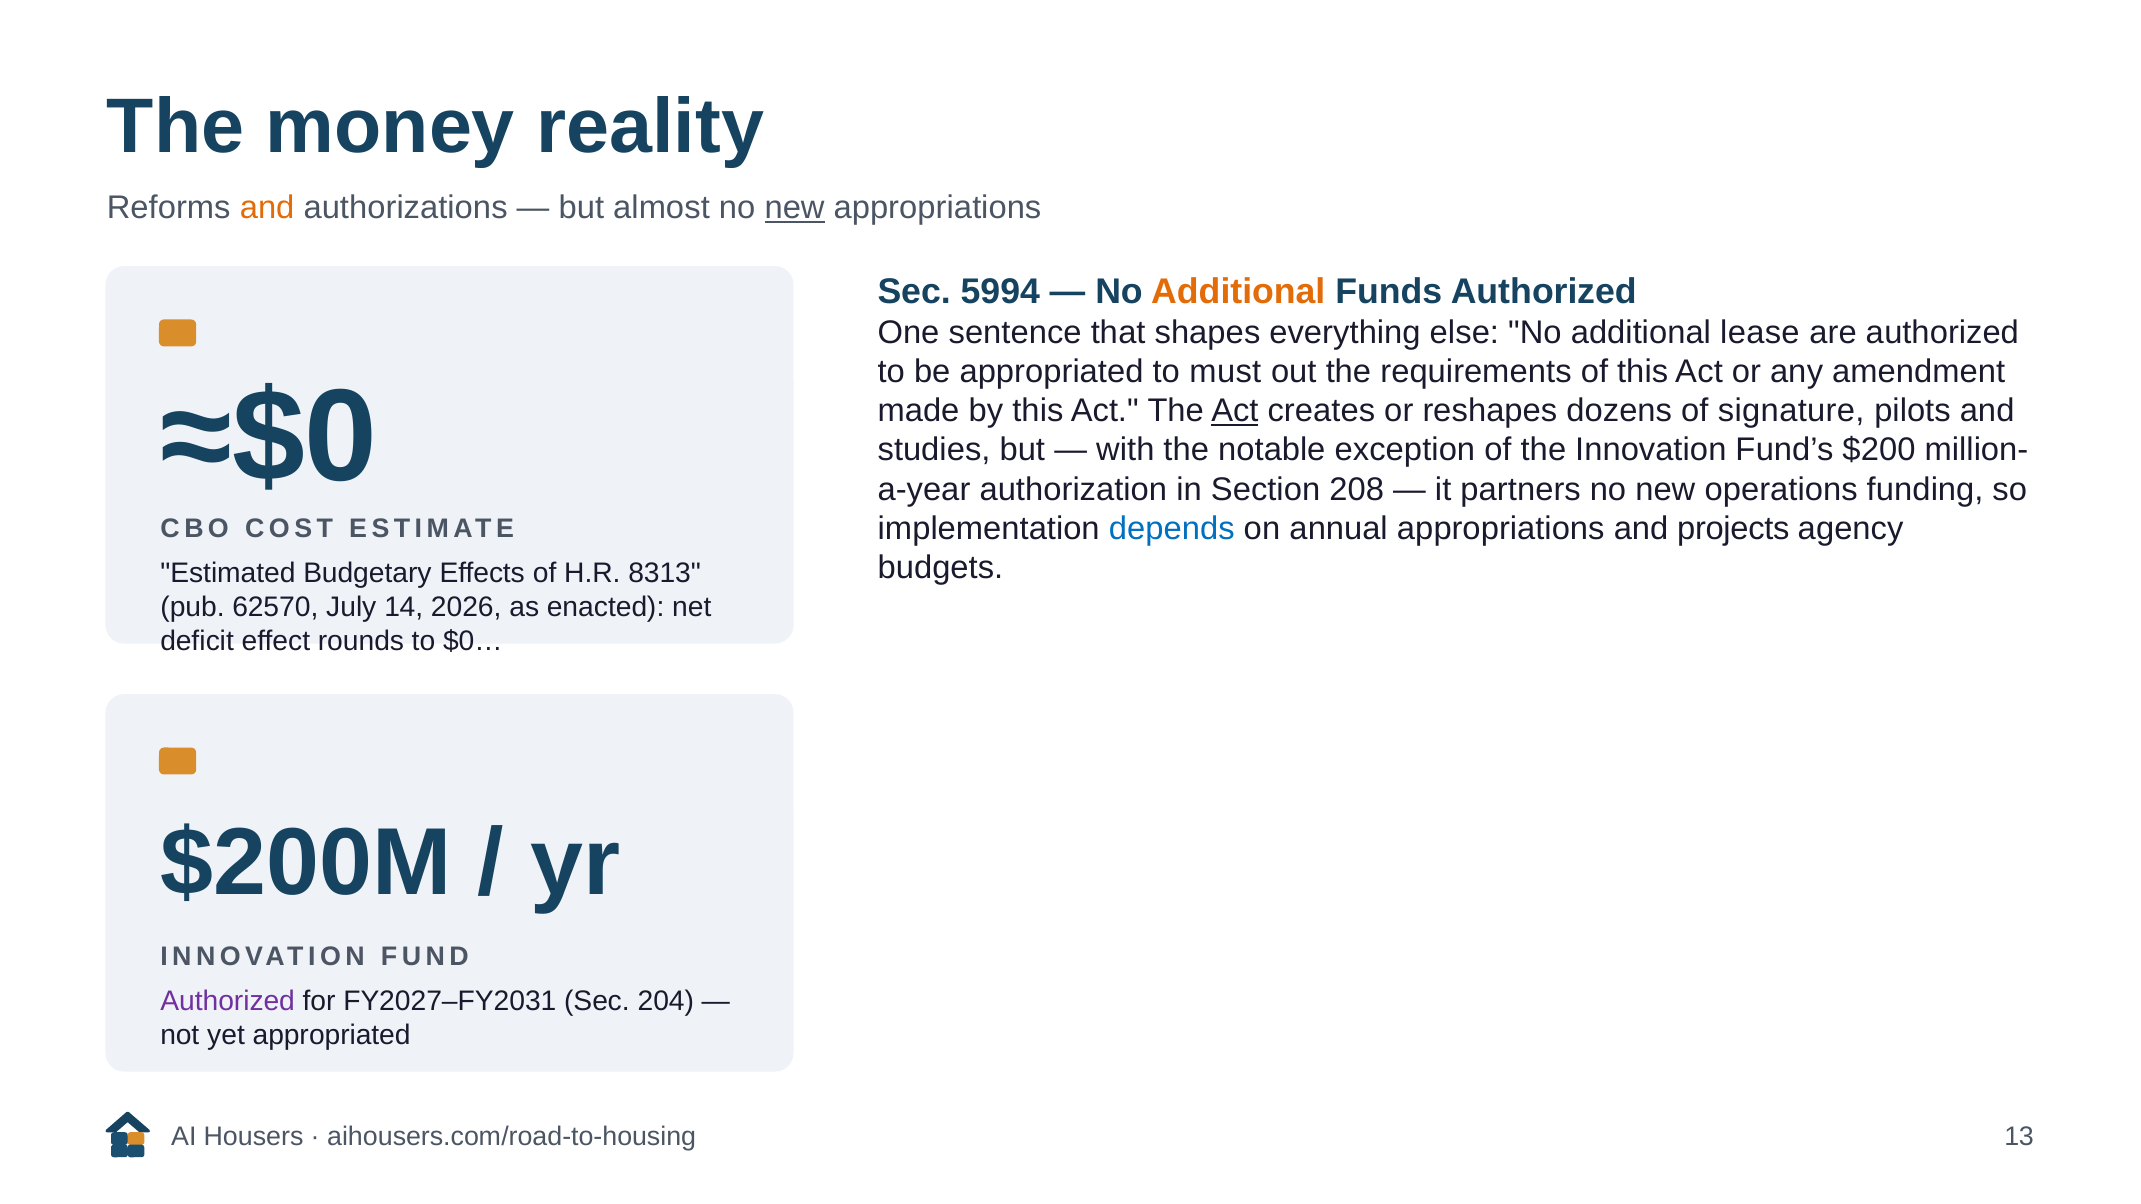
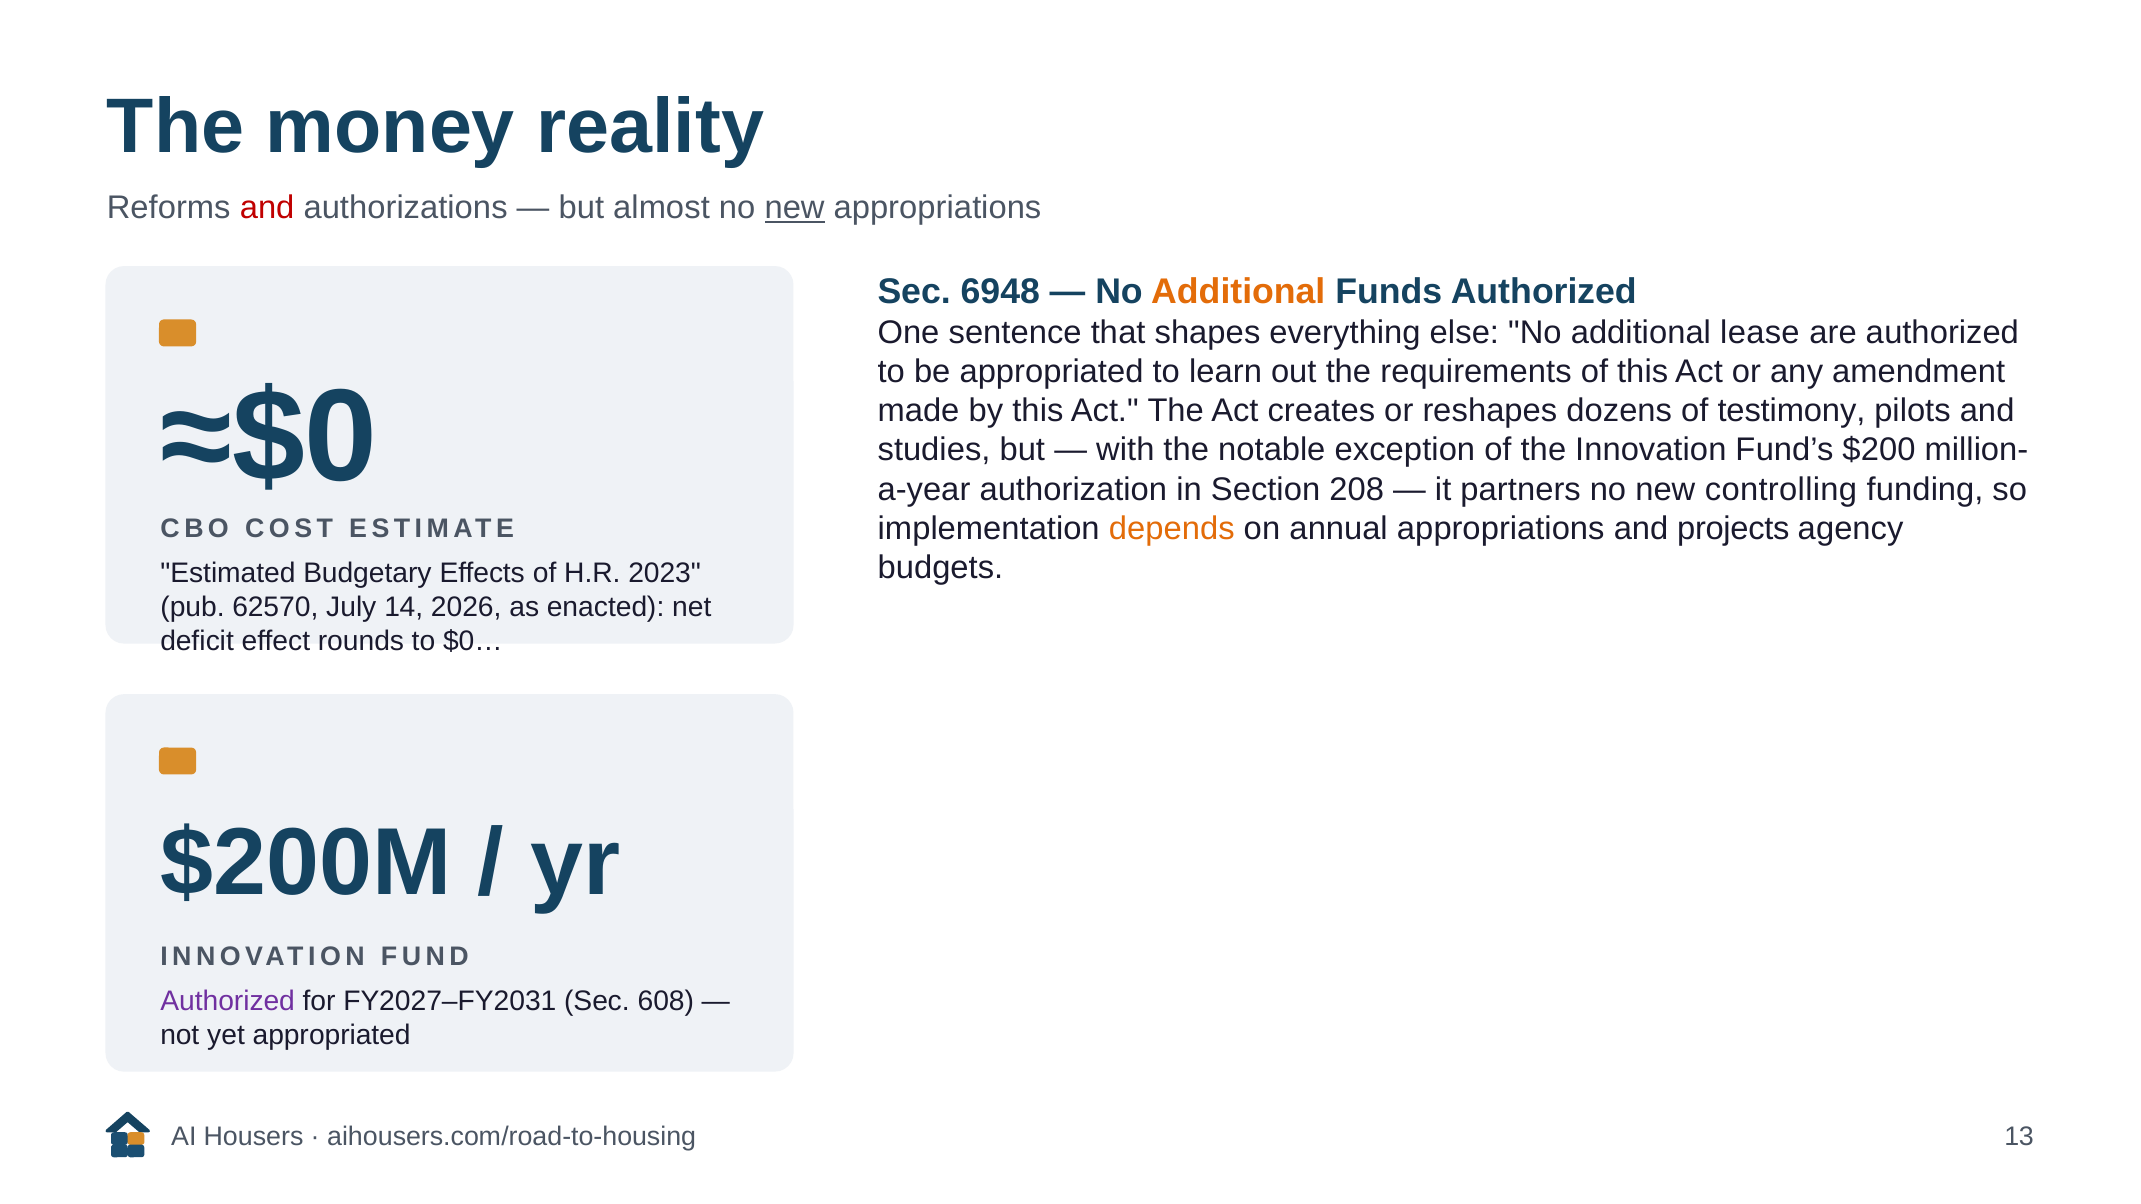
and at (267, 208) colour: orange -> red
5994: 5994 -> 6948
must: must -> learn
Act at (1235, 411) underline: present -> none
signature: signature -> testimony
operations: operations -> controlling
depends colour: blue -> orange
8313: 8313 -> 2023
204: 204 -> 608
